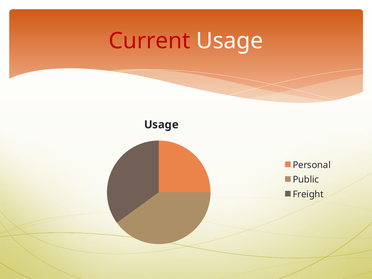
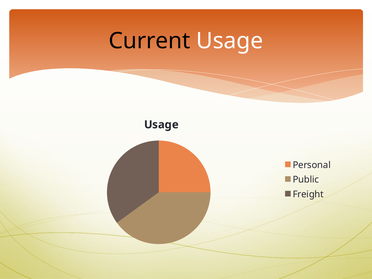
Current colour: red -> black
